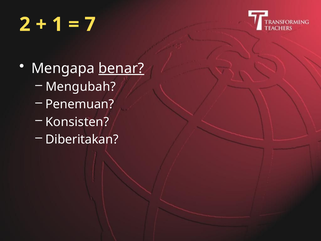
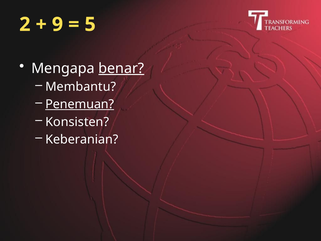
1: 1 -> 9
7: 7 -> 5
Mengubah: Mengubah -> Membantu
Penemuan underline: none -> present
Diberitakan: Diberitakan -> Keberanian
